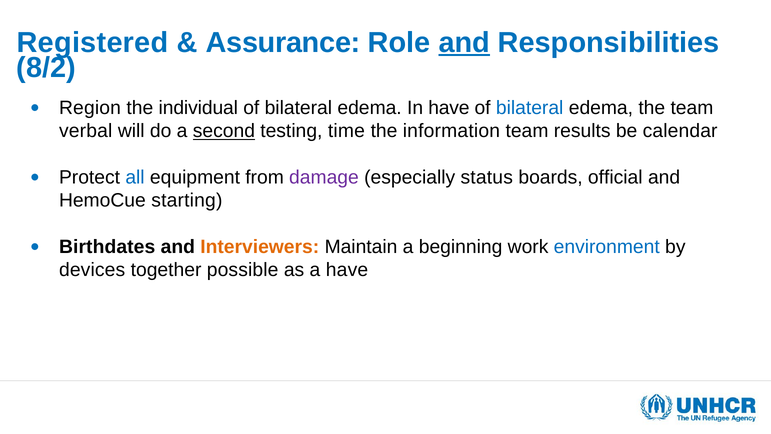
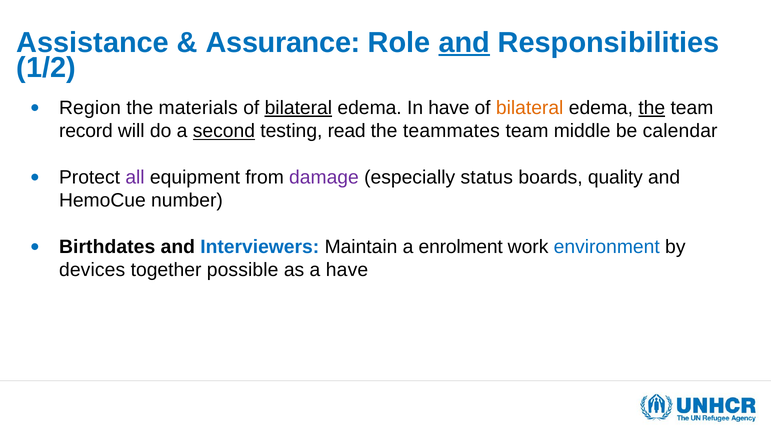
Registered: Registered -> Assistance
8/2: 8/2 -> 1/2
individual: individual -> materials
bilateral at (298, 108) underline: none -> present
bilateral at (530, 108) colour: blue -> orange
the at (652, 108) underline: none -> present
verbal: verbal -> record
time: time -> read
information: information -> teammates
results: results -> middle
all colour: blue -> purple
official: official -> quality
starting: starting -> number
Interviewers colour: orange -> blue
beginning: beginning -> enrolment
